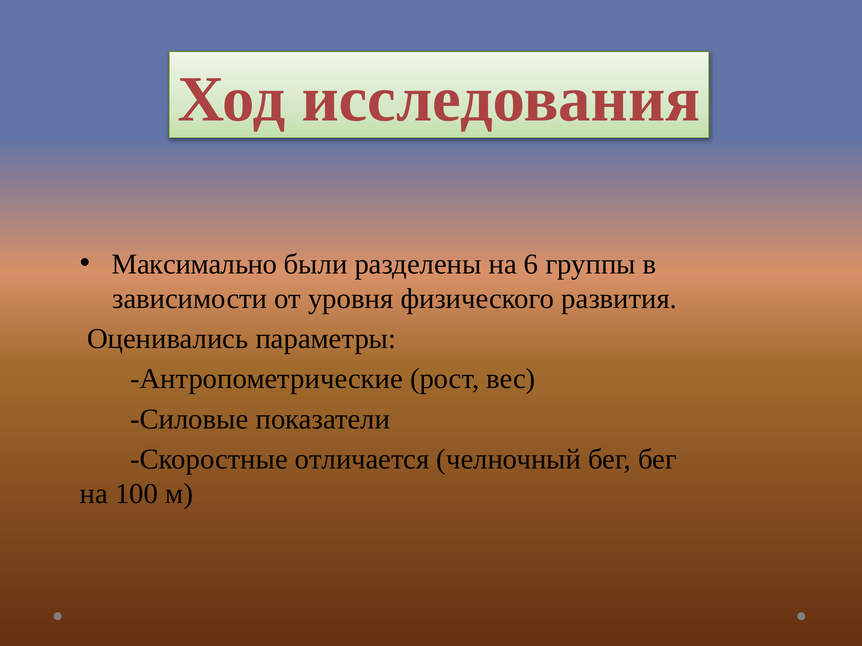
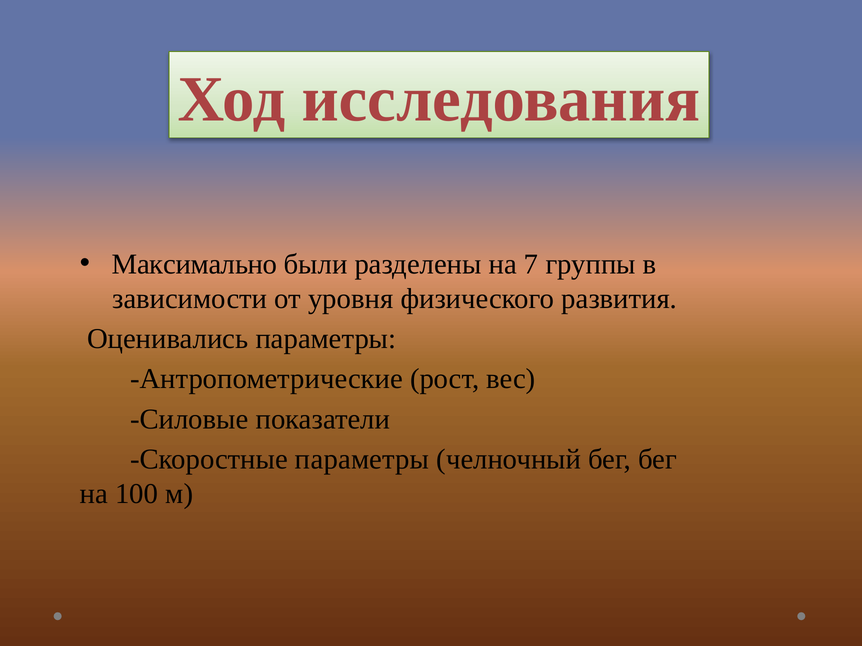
6: 6 -> 7
Скоростные отличается: отличается -> параметры
